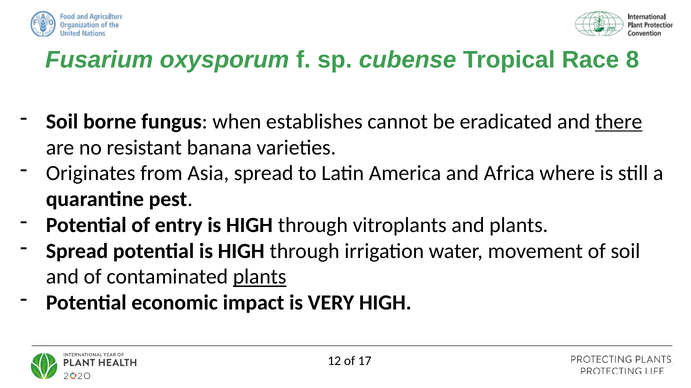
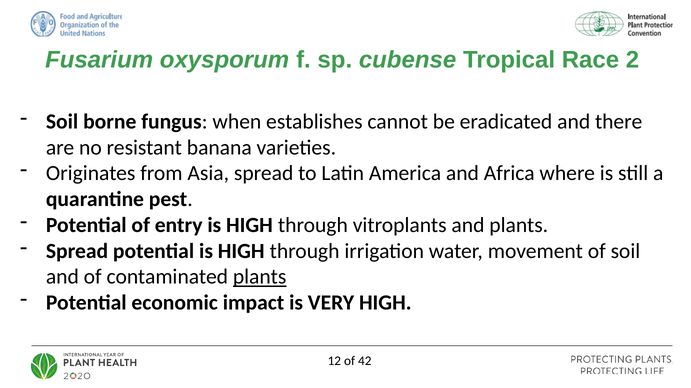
8: 8 -> 2
there underline: present -> none
17: 17 -> 42
